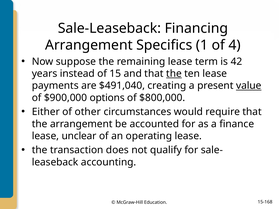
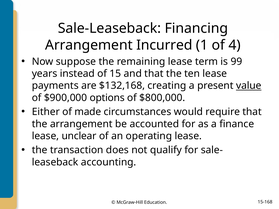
Specifics: Specifics -> Incurred
42: 42 -> 99
the at (174, 74) underline: present -> none
$491,040: $491,040 -> $132,168
other: other -> made
